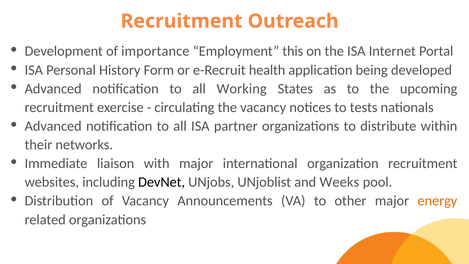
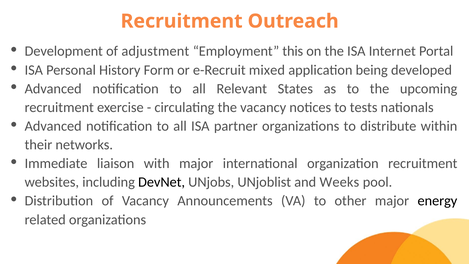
importance: importance -> adjustment
health: health -> mixed
Working: Working -> Relevant
energy colour: orange -> black
